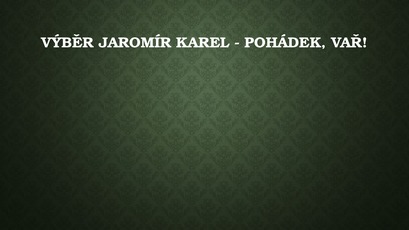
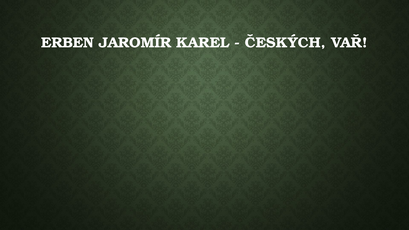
VÝBĚR: VÝBĚR -> ERBEN
POHÁDEK: POHÁDEK -> ČESKÝCH
